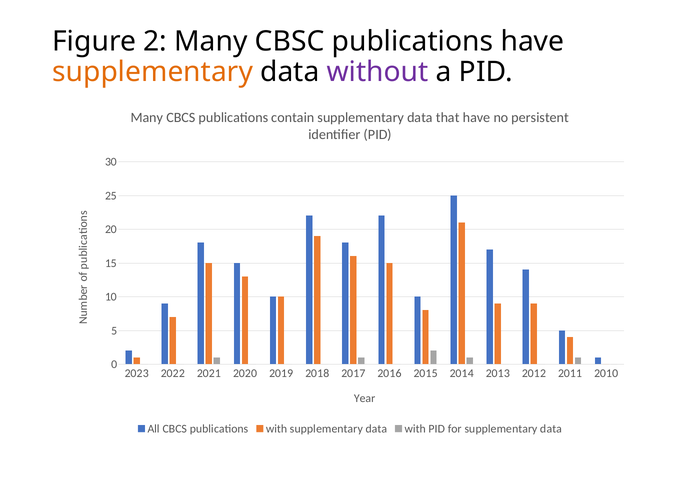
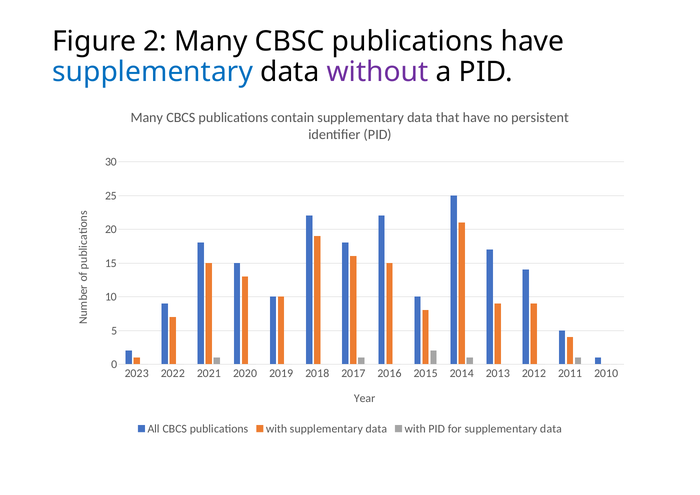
supplementary at (153, 72) colour: orange -> blue
